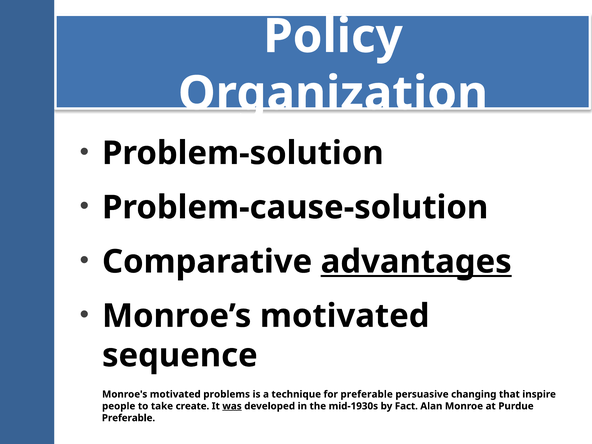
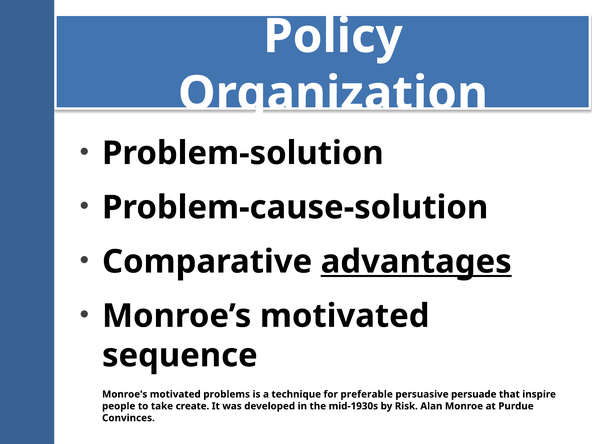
changing: changing -> persuade
was underline: present -> none
Fact: Fact -> Risk
Preferable at (129, 418): Preferable -> Convinces
